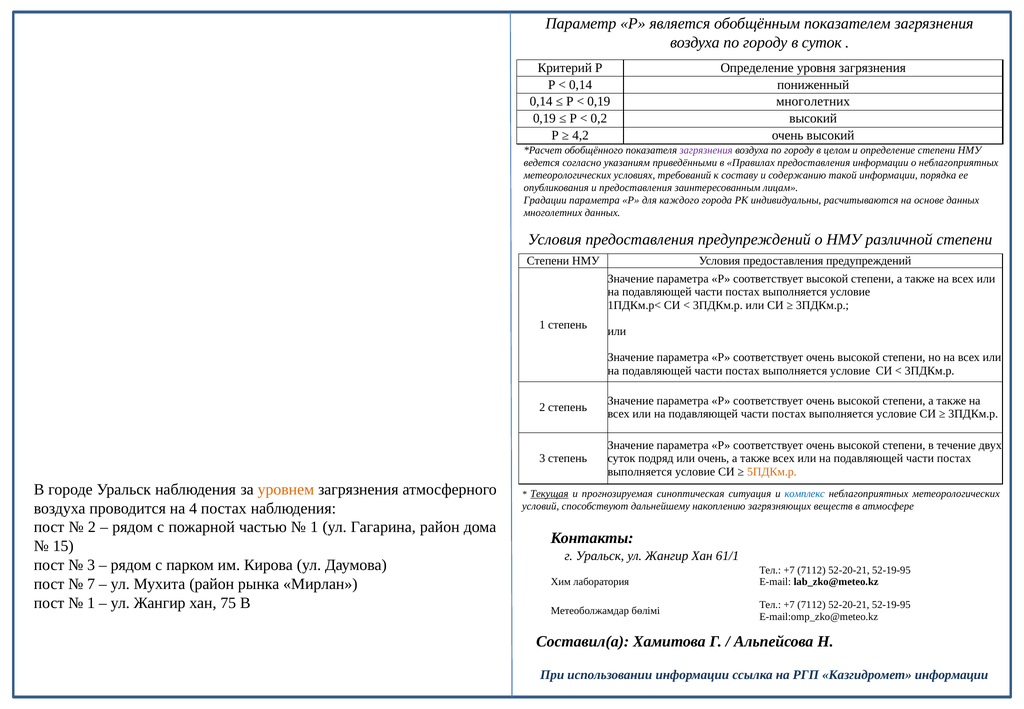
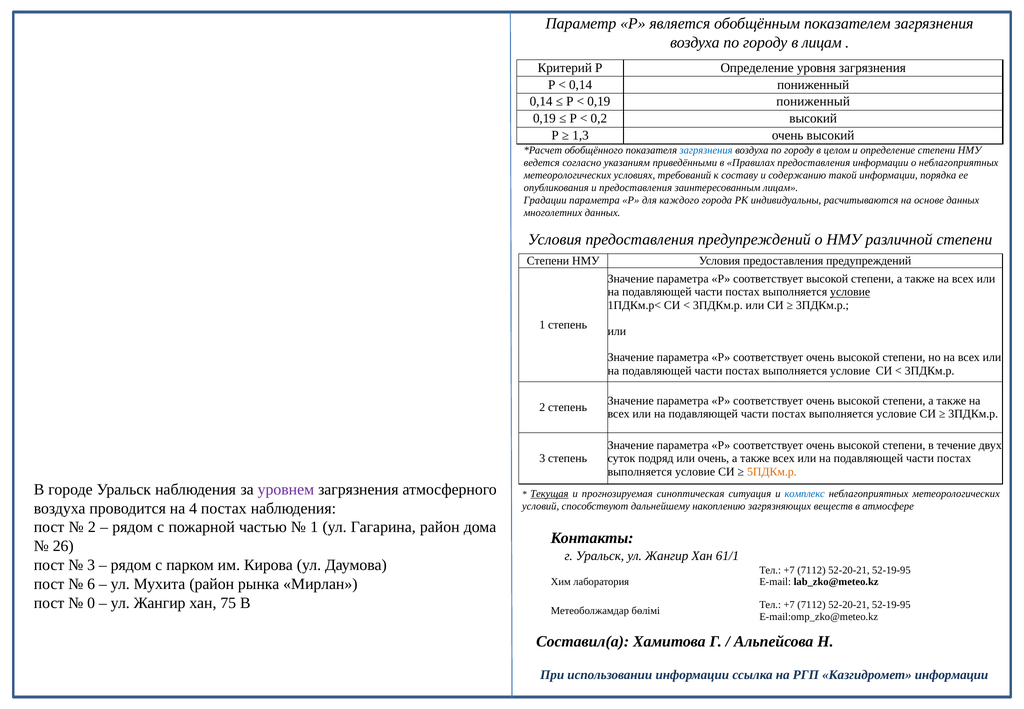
в суток: суток -> лицам
0,19 многолетних: многолетних -> пониженный
4,2: 4,2 -> 1,3
загрязнения at (706, 150) colour: purple -> blue
условие at (850, 292) underline: none -> present
уровнем colour: orange -> purple
15: 15 -> 26
7: 7 -> 6
1 at (91, 603): 1 -> 0
